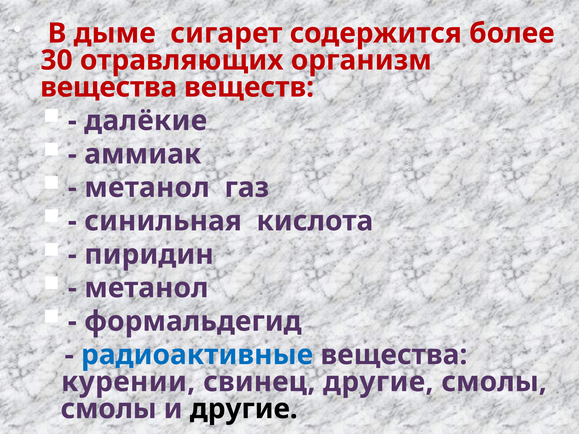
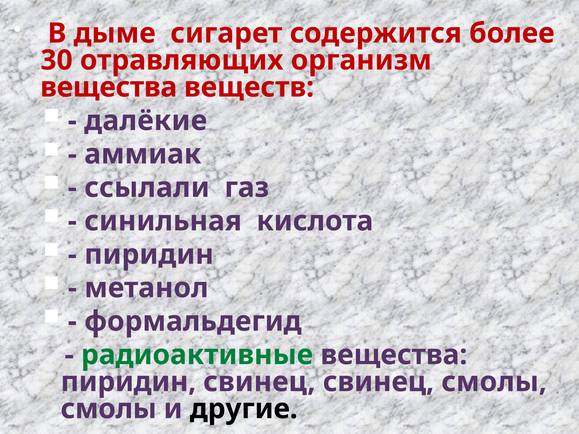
метанол at (147, 188): метанол -> ссылали
радиоактивные colour: blue -> green
курении at (128, 382): курении -> пиридин
свинец другие: другие -> свинец
